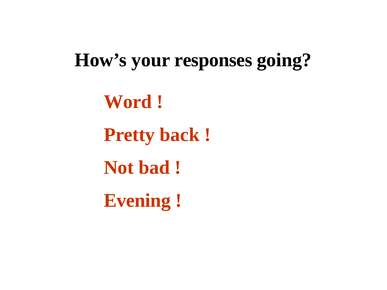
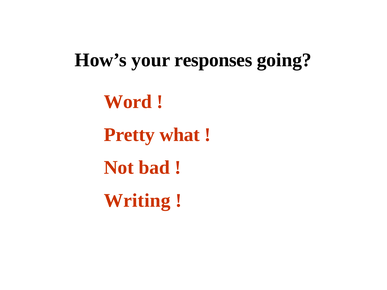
back: back -> what
Evening: Evening -> Writing
